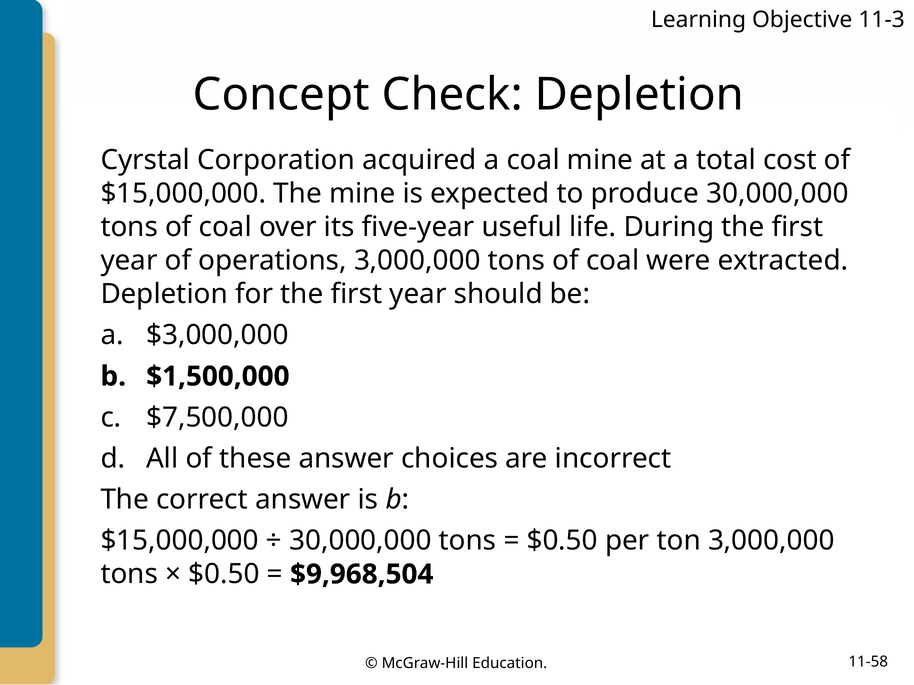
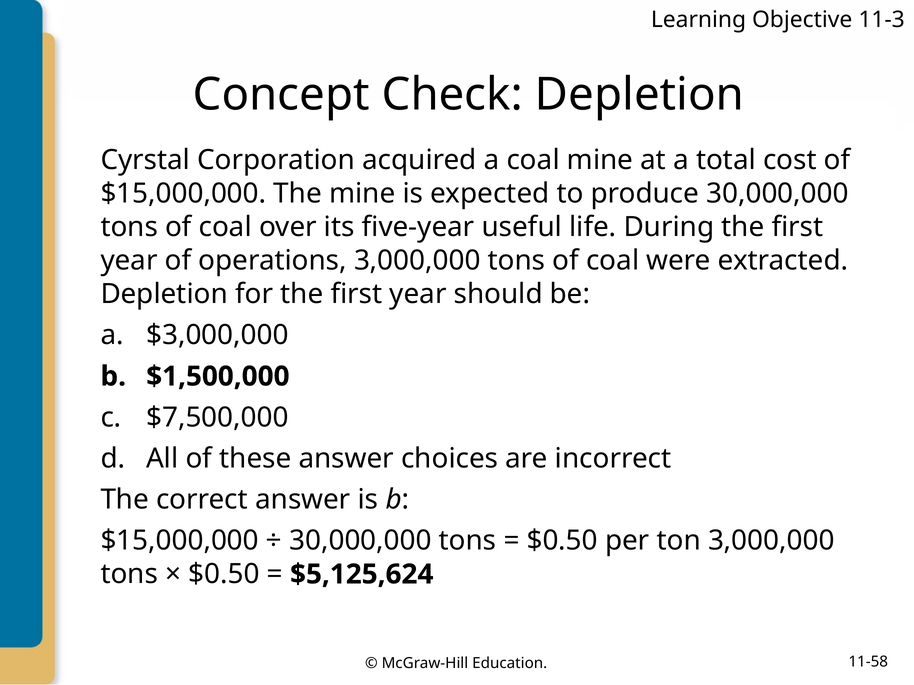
$9,968,504: $9,968,504 -> $5,125,624
